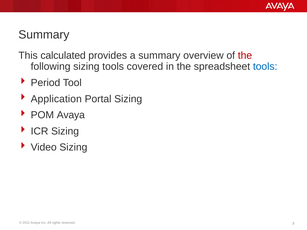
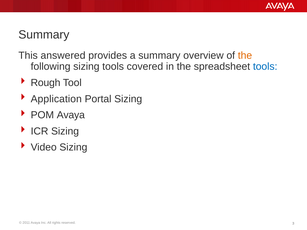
calculated: calculated -> answered
the at (245, 56) colour: red -> orange
Period: Period -> Rough
